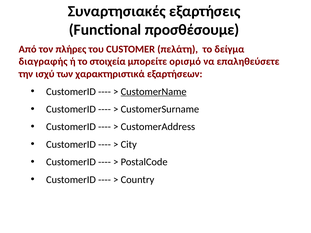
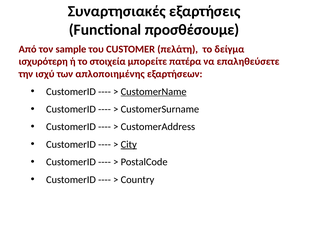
πλήρες: πλήρες -> sample
διαγραφής: διαγραφής -> ισχυρότερη
ορισμό: ορισμό -> πατέρα
χαρακτηριστικά: χαρακτηριστικά -> απλοποιημένης
City underline: none -> present
